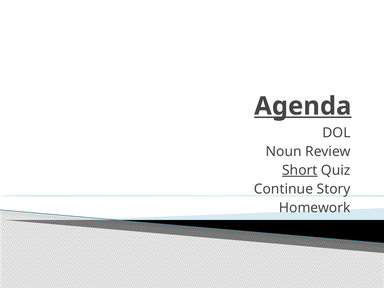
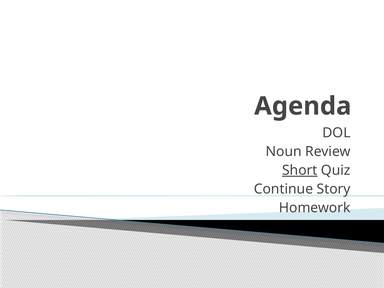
Agenda underline: present -> none
